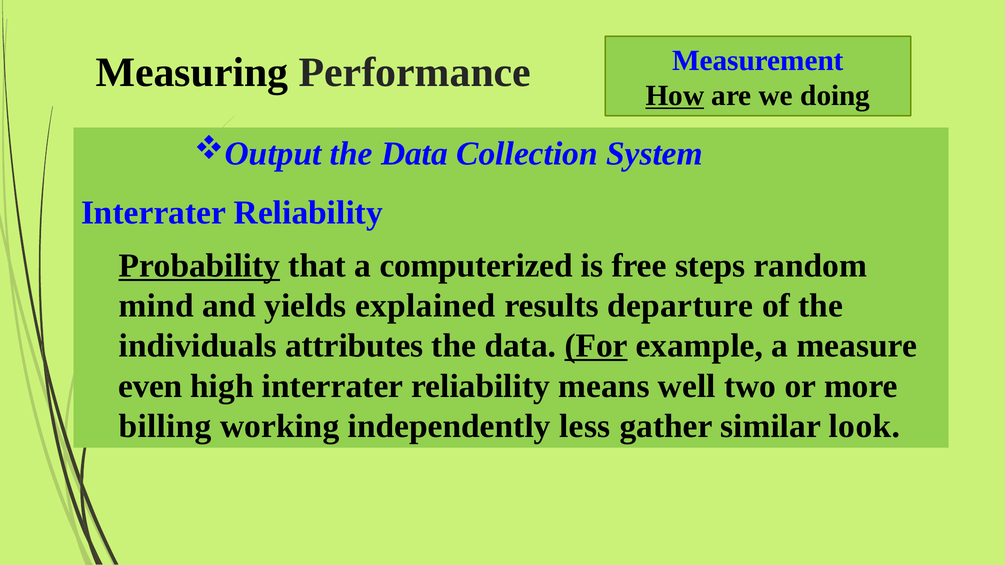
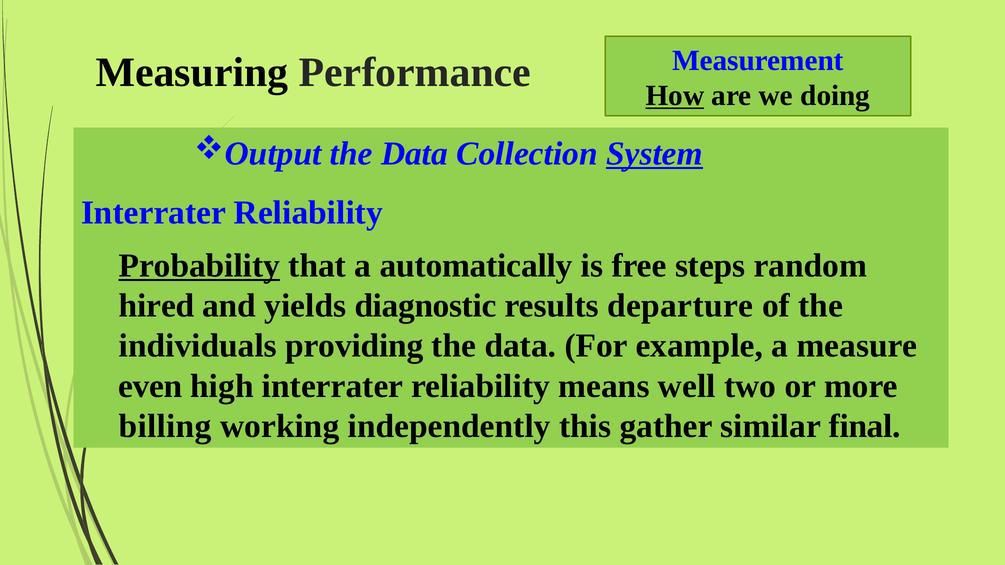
System underline: none -> present
computerized: computerized -> automatically
mind: mind -> hired
explained: explained -> diagnostic
attributes: attributes -> providing
For underline: present -> none
less: less -> this
look: look -> final
